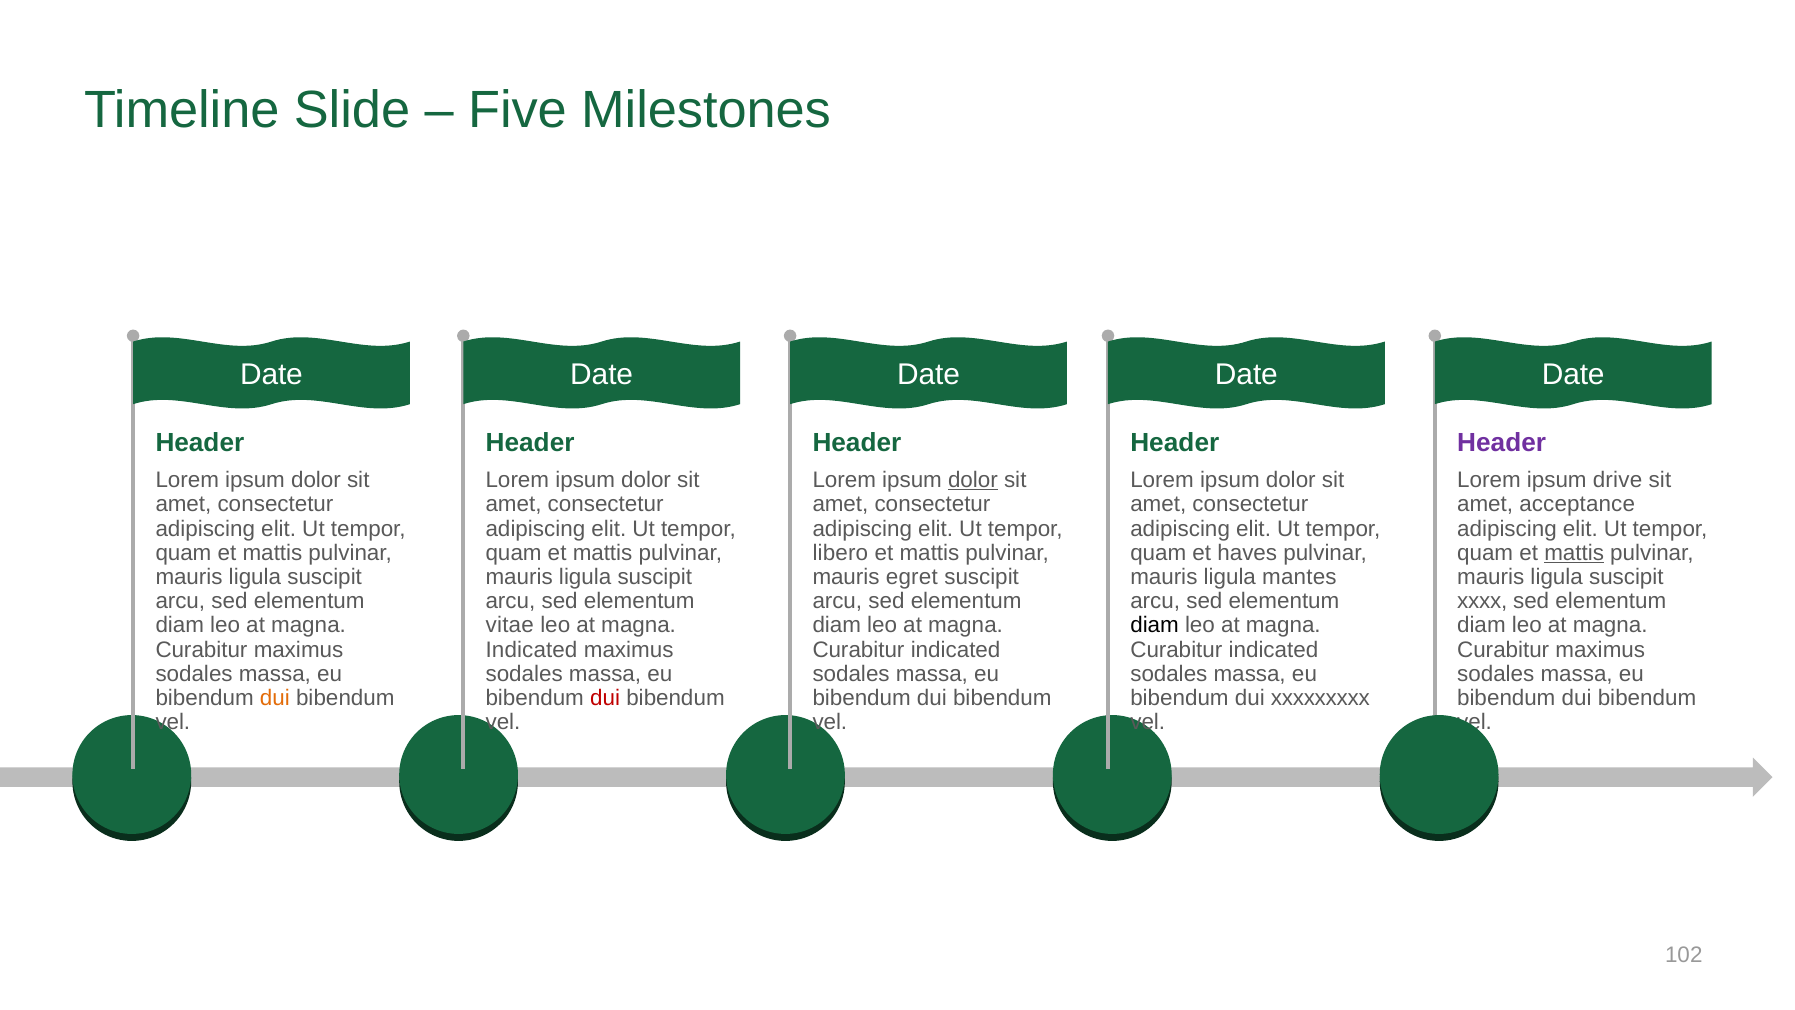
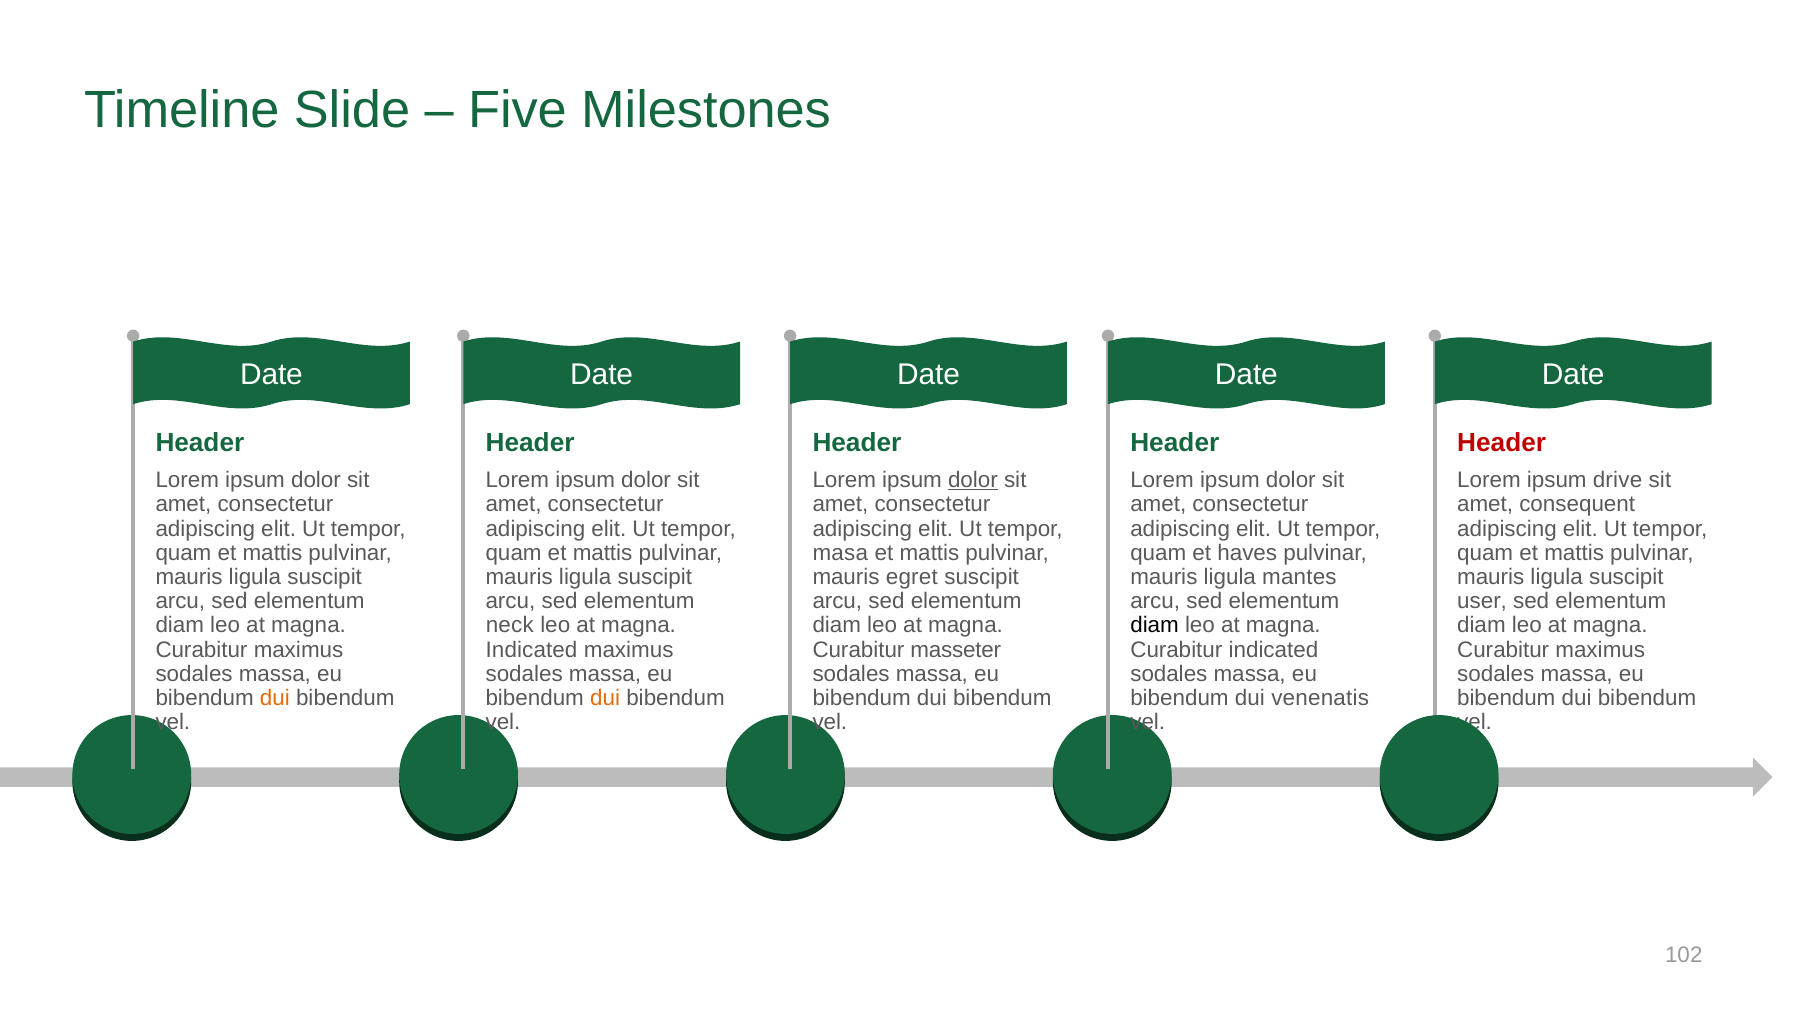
Header at (1502, 443) colour: purple -> red
acceptance: acceptance -> consequent
libero: libero -> masa
mattis at (1574, 553) underline: present -> none
xxxx: xxxx -> user
vitae: vitae -> neck
indicated at (956, 650): indicated -> masseter
dui at (605, 698) colour: red -> orange
xxxxxxxxx: xxxxxxxxx -> venenatis
